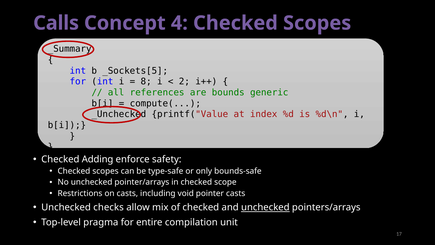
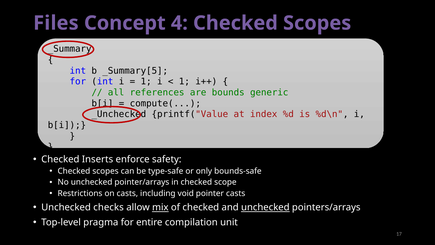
Calls: Calls -> Files
_Sockets[5: _Sockets[5 -> _Summary[5
8 at (146, 81): 8 -> 1
2 at (184, 81): 2 -> 1
Adding: Adding -> Inserts
mix underline: none -> present
